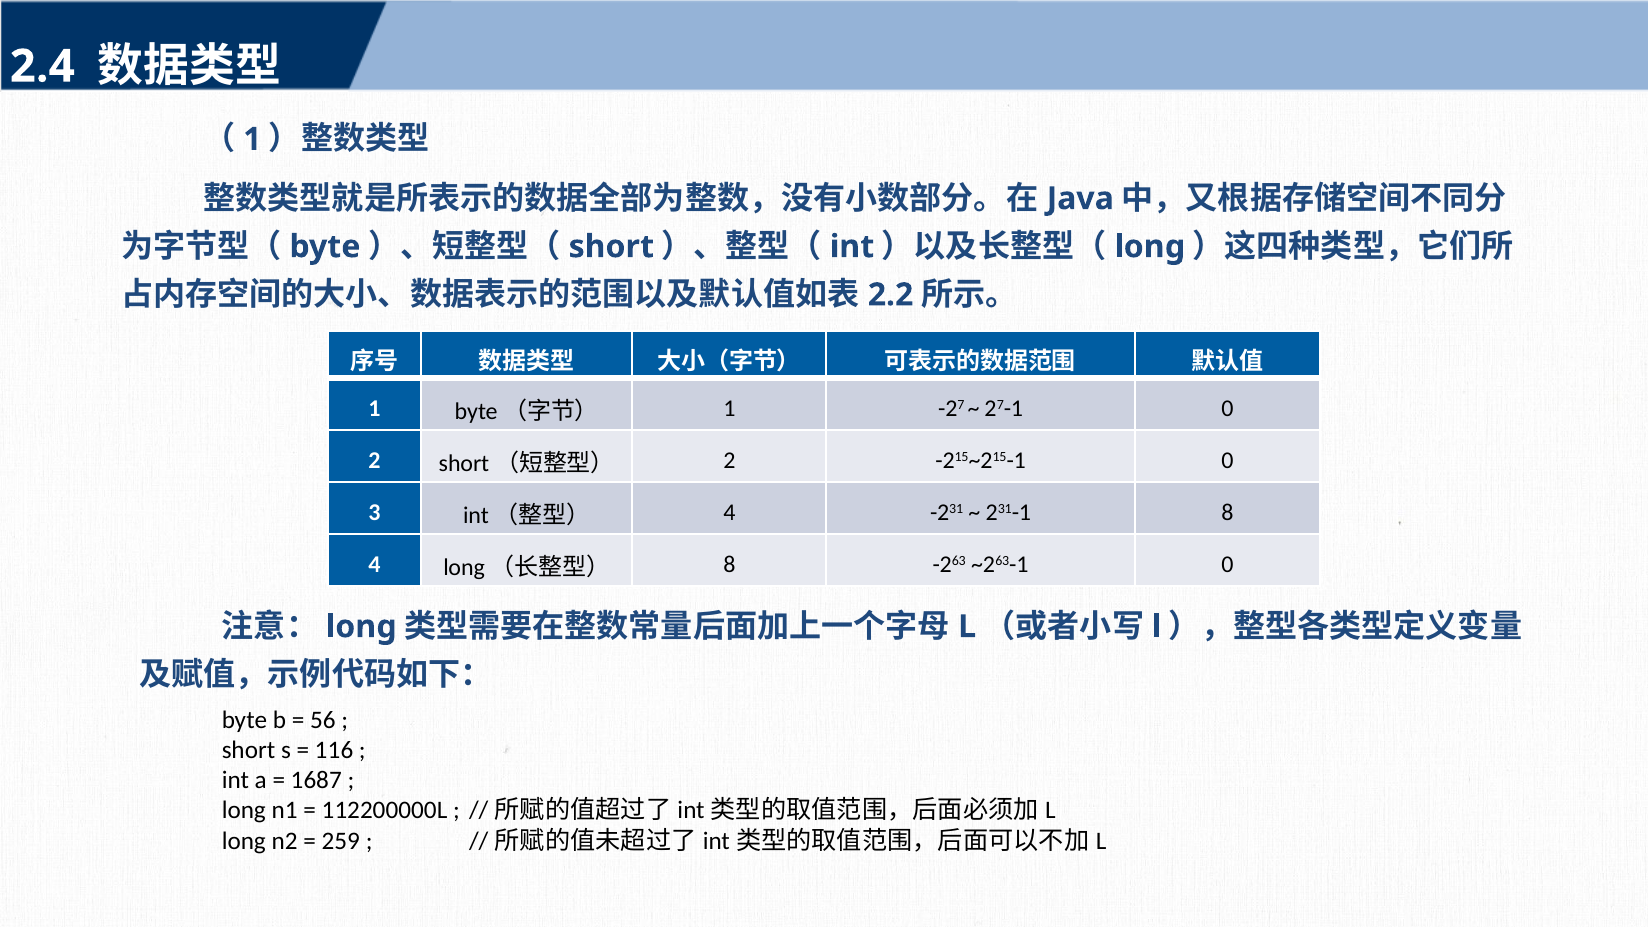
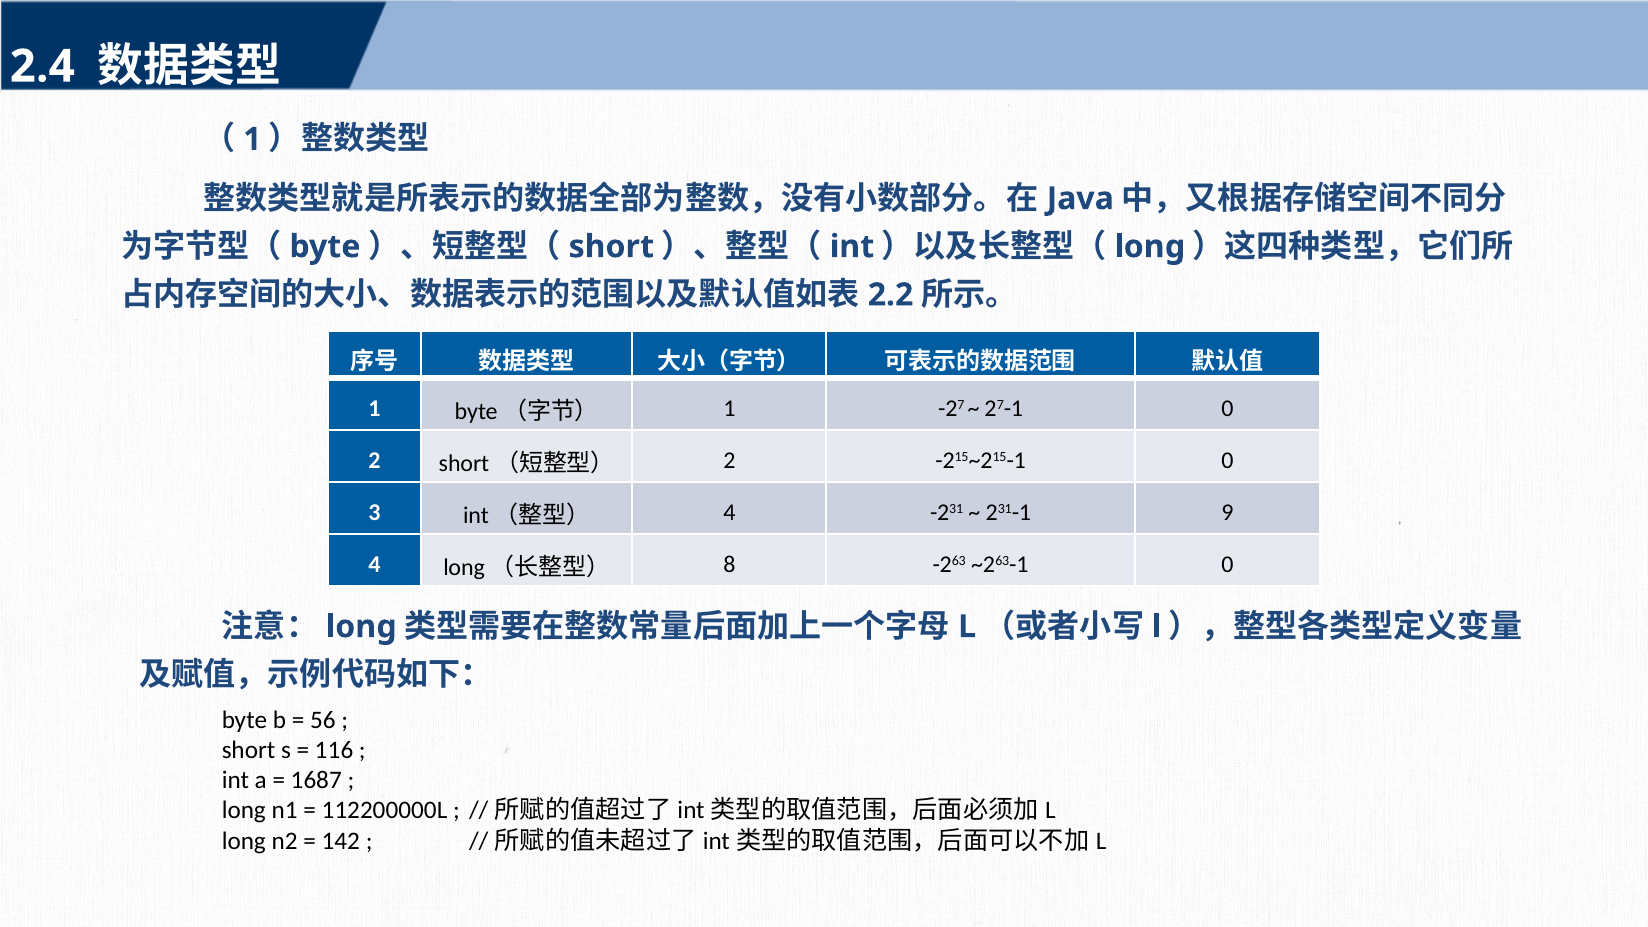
231-1 8: 8 -> 9
259: 259 -> 142
